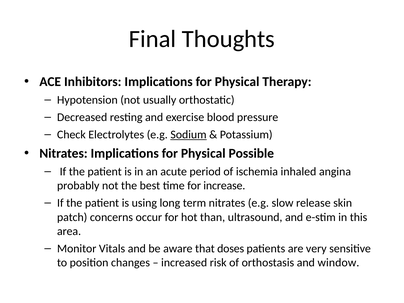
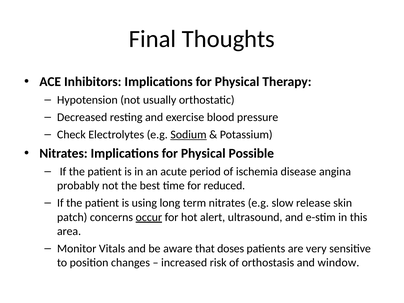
inhaled: inhaled -> disease
increase: increase -> reduced
occur underline: none -> present
than: than -> alert
